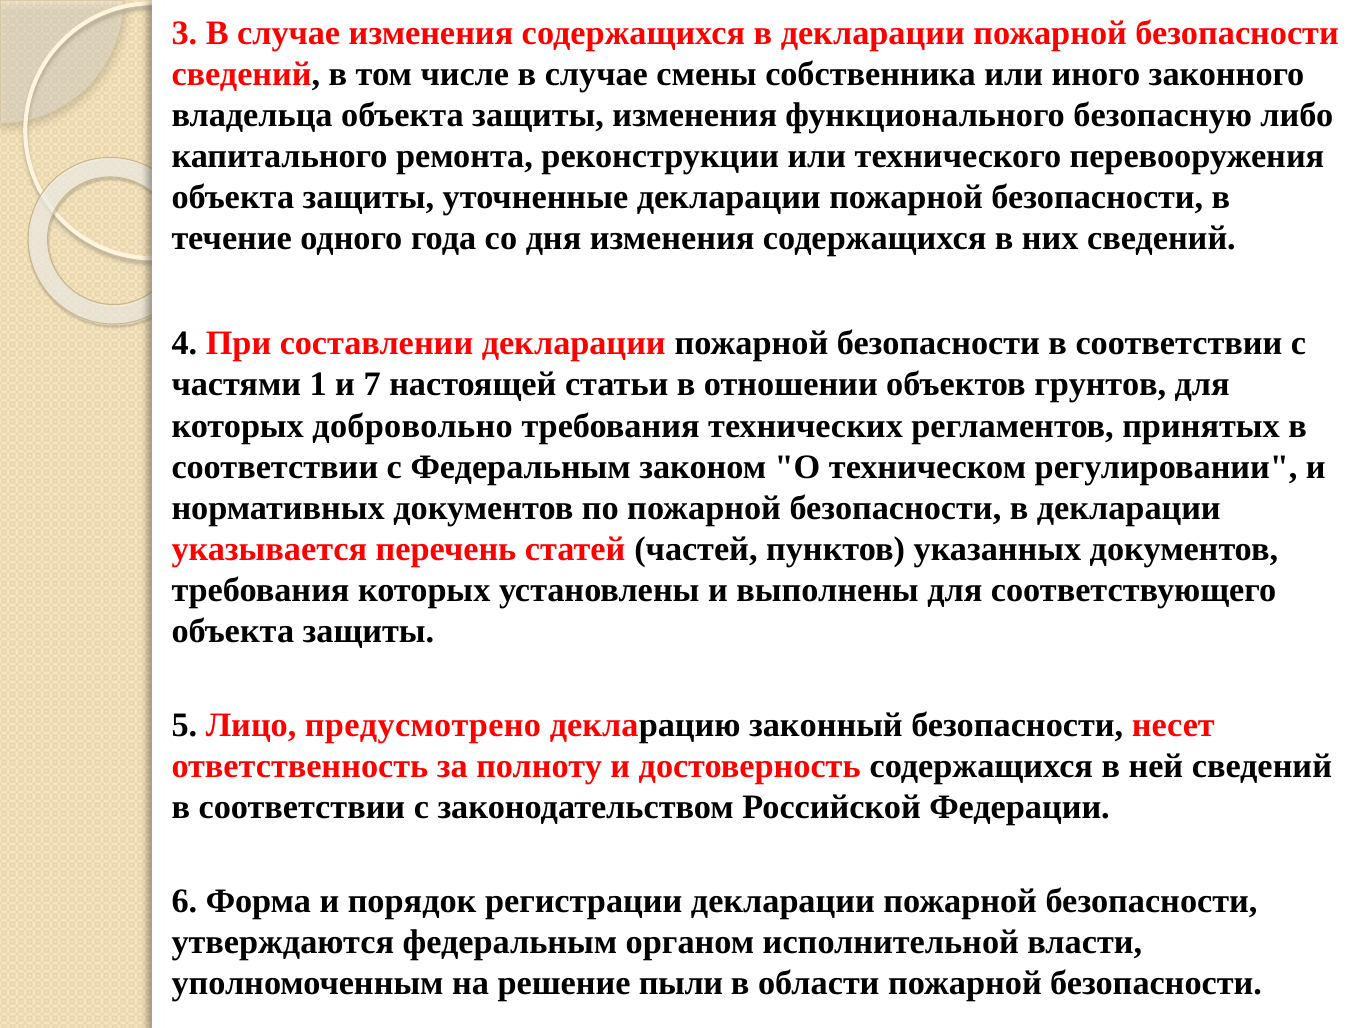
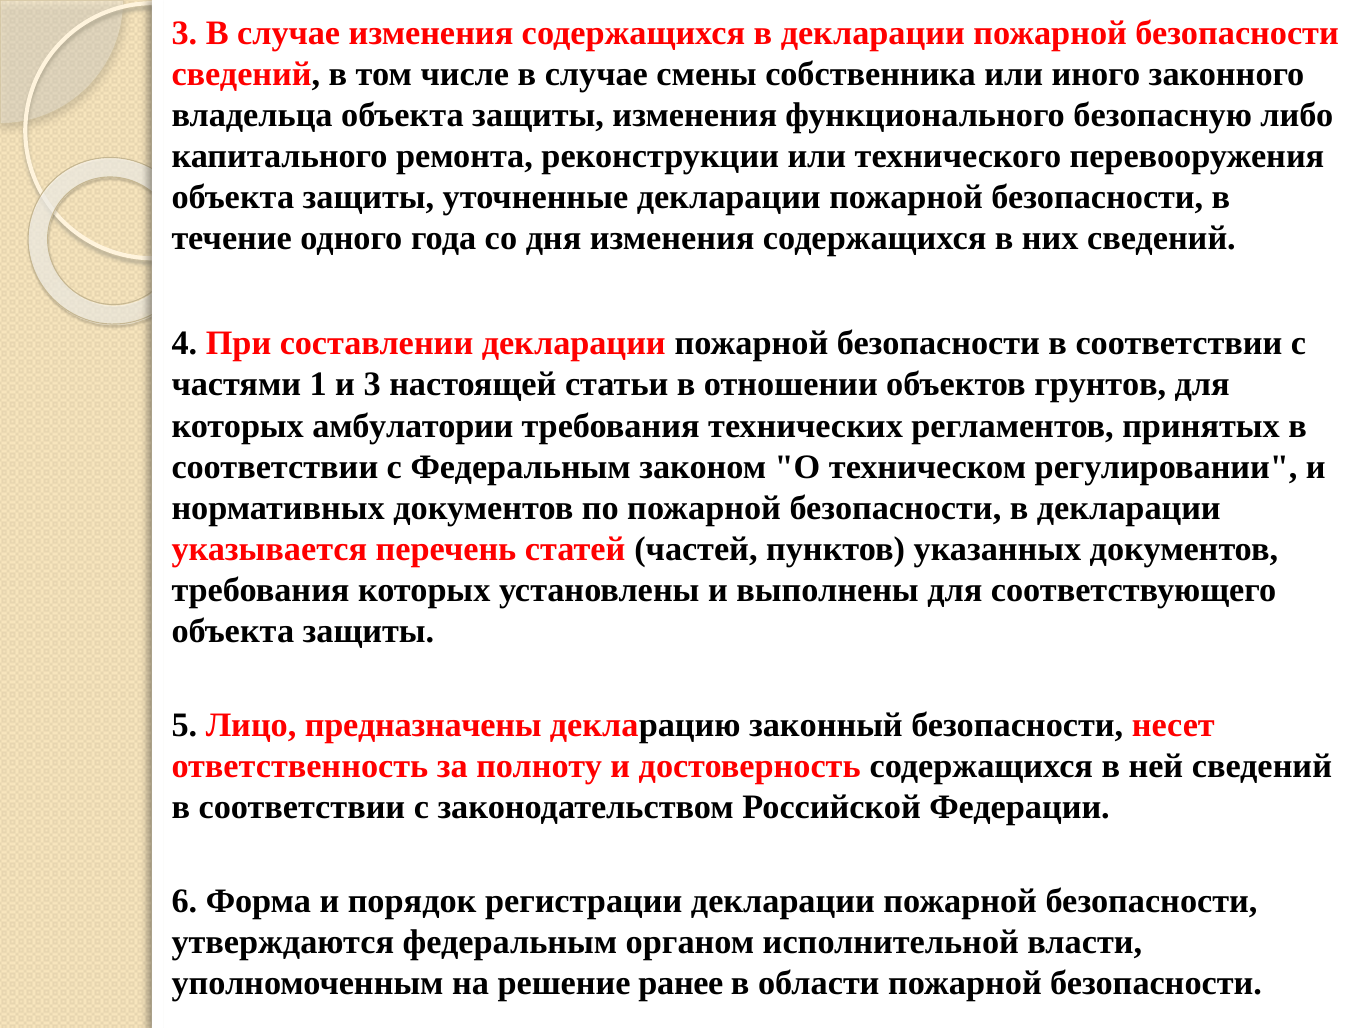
и 7: 7 -> 3
добровольно: добровольно -> амбулатории
предусмотрено: предусмотрено -> предназначены
пыли: пыли -> ранее
